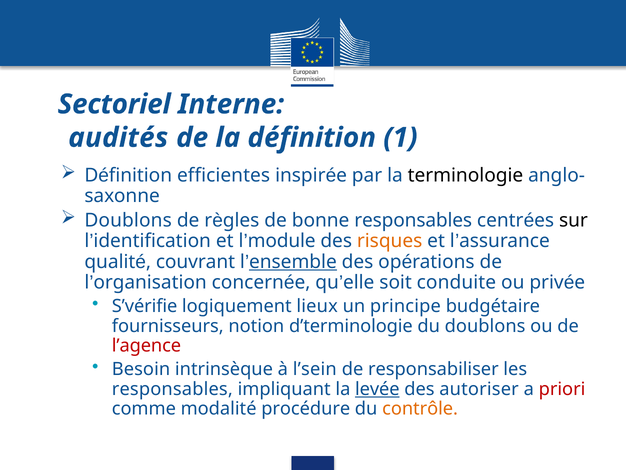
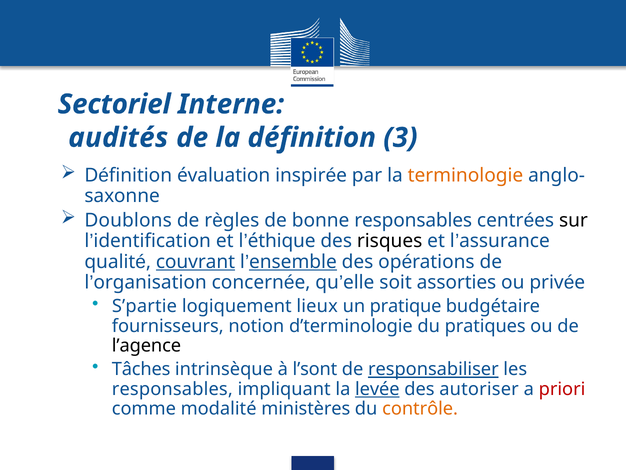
1: 1 -> 3
efficientes: efficientes -> évaluation
terminologie colour: black -> orange
module: module -> éthique
risques colour: orange -> black
couvrant underline: none -> present
conduite: conduite -> assorties
S’vérifie: S’vérifie -> S’partie
principe: principe -> pratique
du doublons: doublons -> pratiques
l’agence colour: red -> black
Besoin: Besoin -> Tâches
l’sein: l’sein -> l’sont
responsabiliser underline: none -> present
procédure: procédure -> ministères
